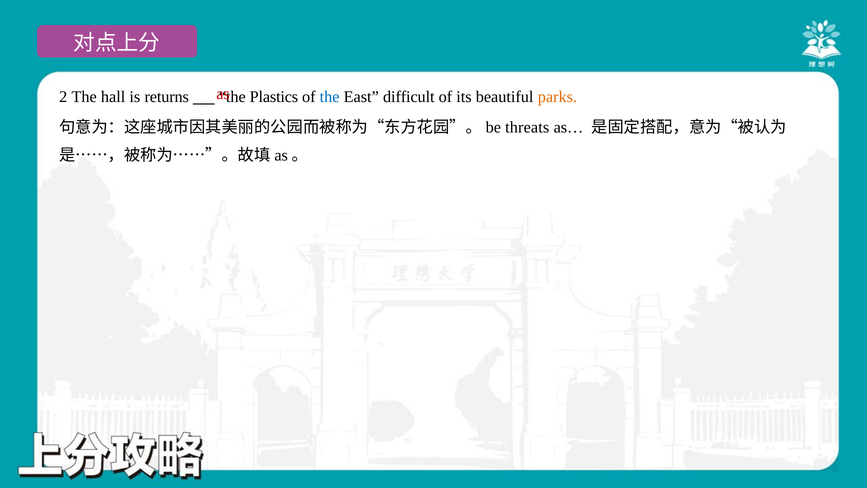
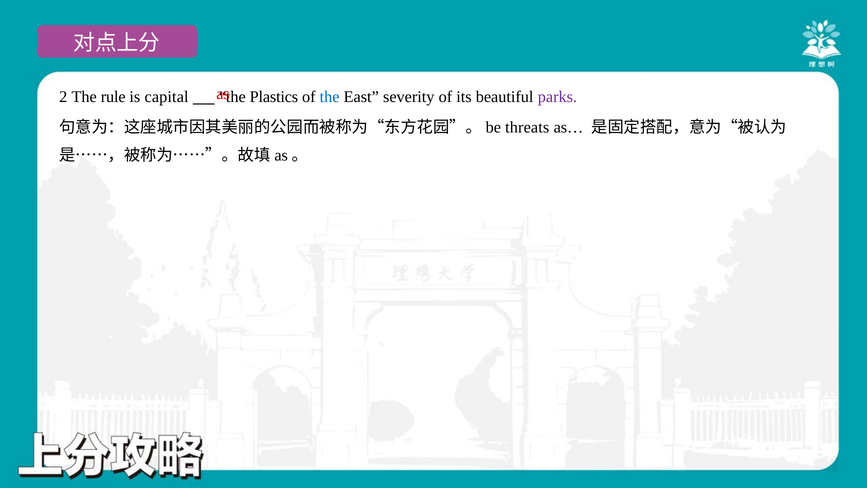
hall: hall -> rule
returns: returns -> capital
difficult: difficult -> severity
parks colour: orange -> purple
